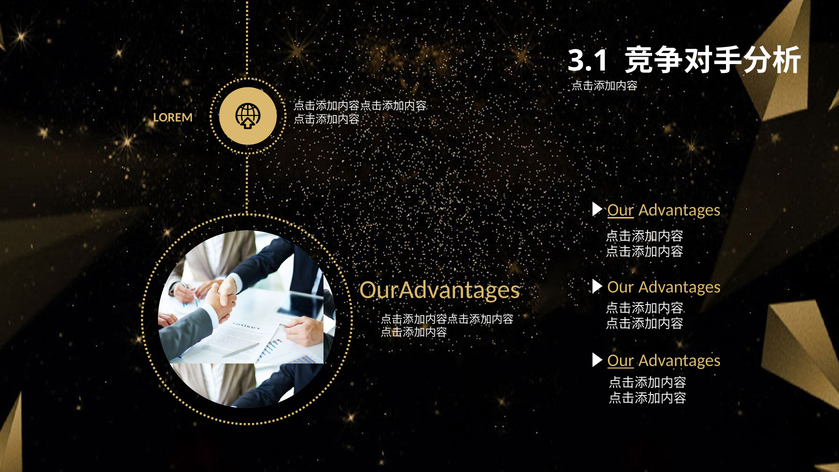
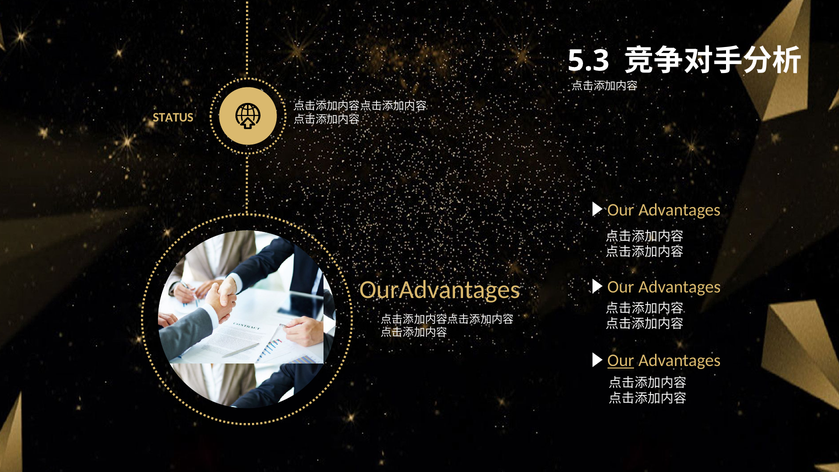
3.1: 3.1 -> 5.3
LOREM: LOREM -> STATUS
Our at (621, 210) underline: present -> none
